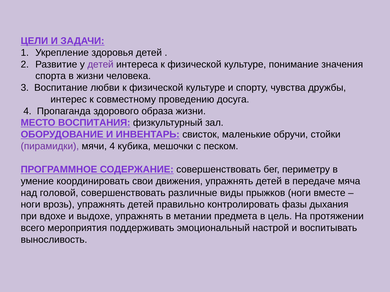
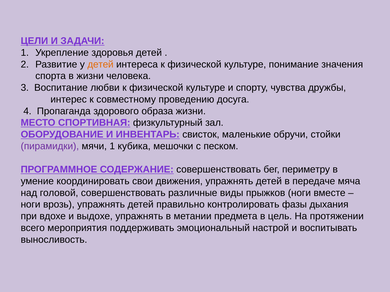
детей at (101, 64) colour: purple -> orange
ВОСПИТАНИЯ: ВОСПИТАНИЯ -> СПОРТИВНАЯ
мячи 4: 4 -> 1
